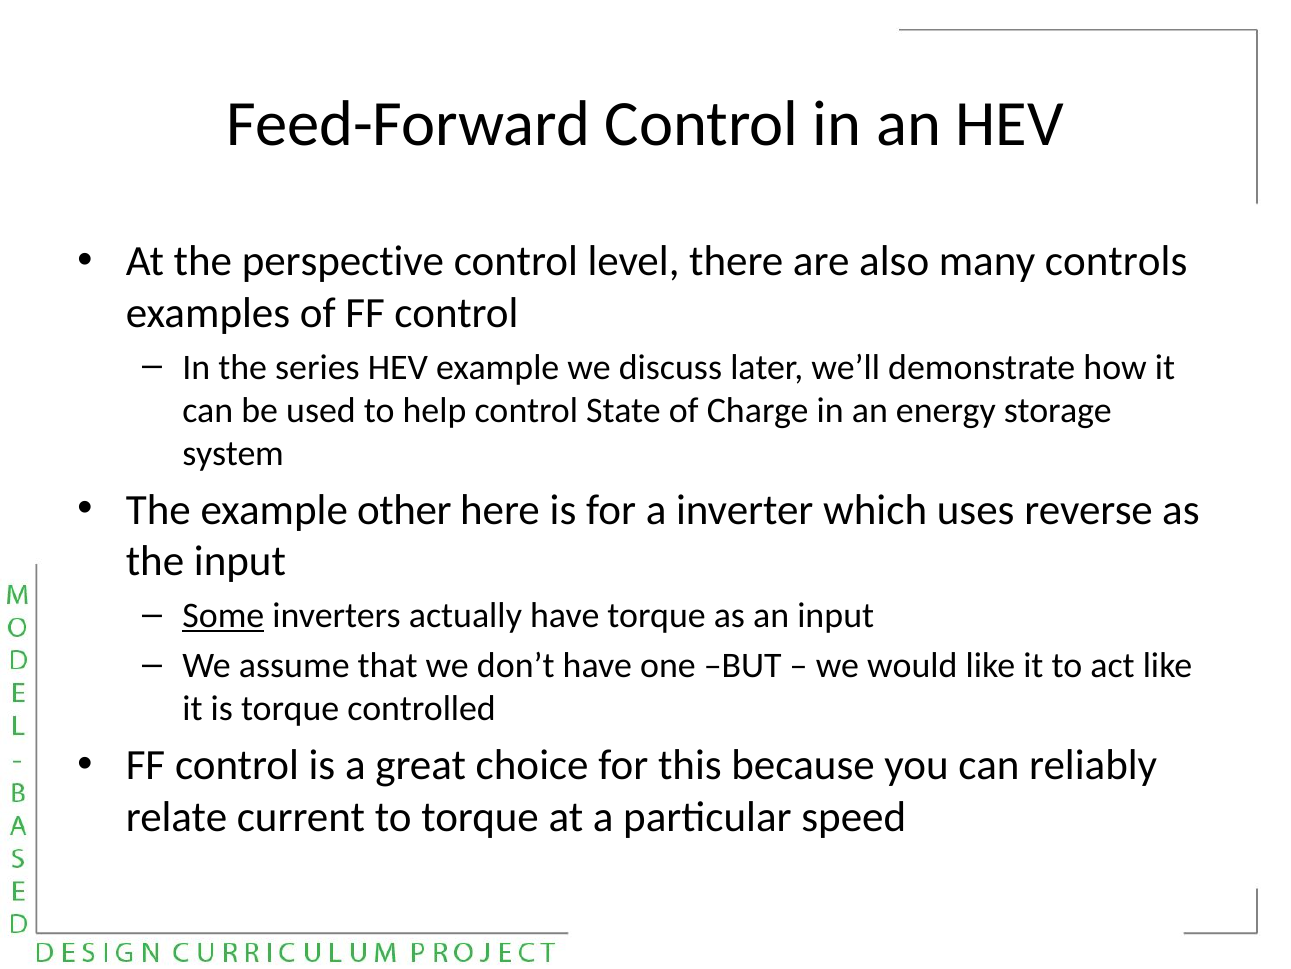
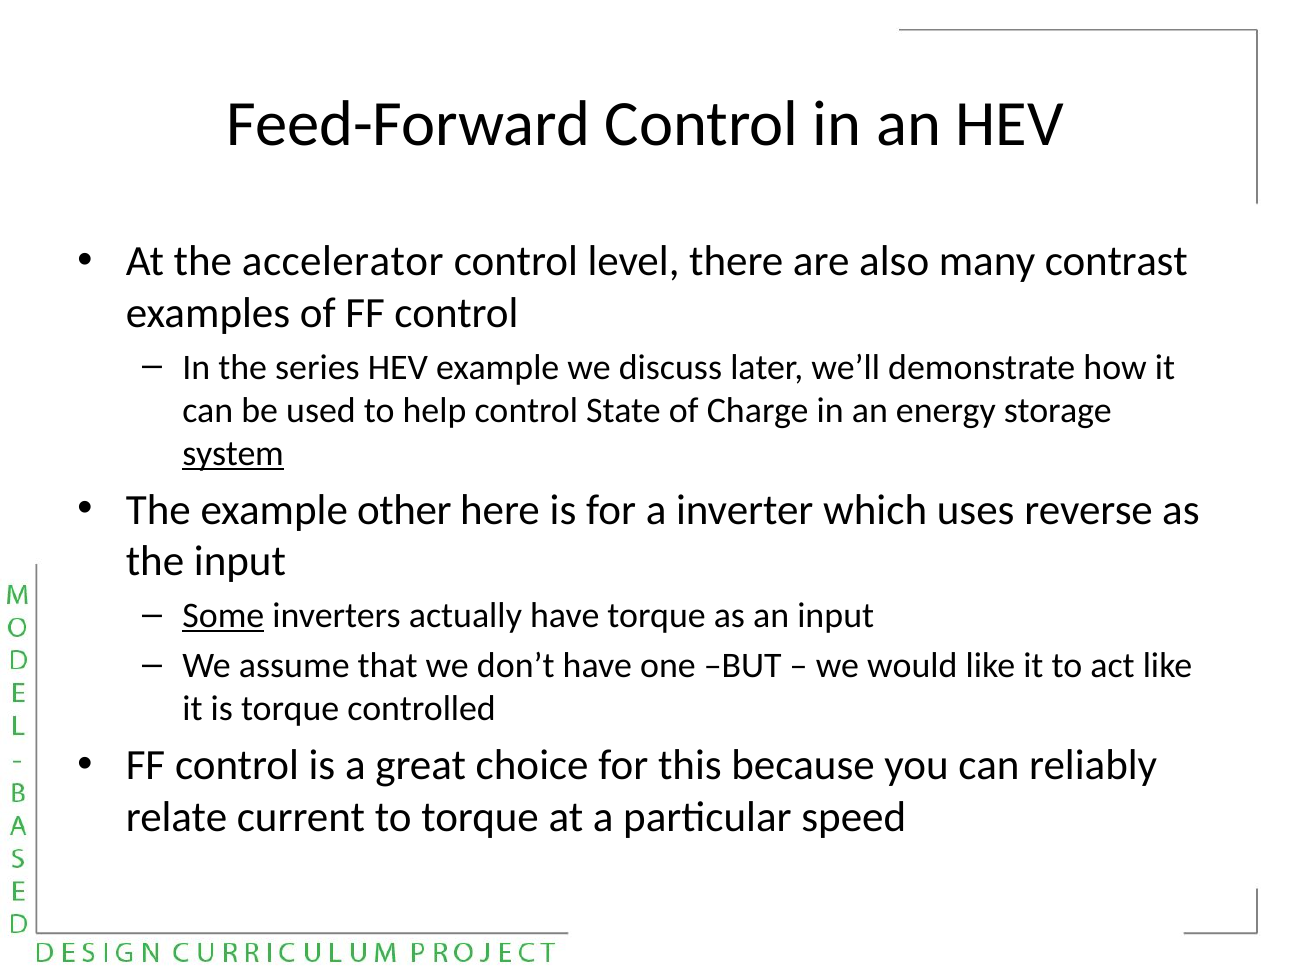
perspective: perspective -> accelerator
controls: controls -> contrast
system underline: none -> present
